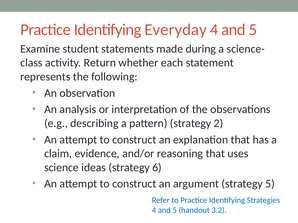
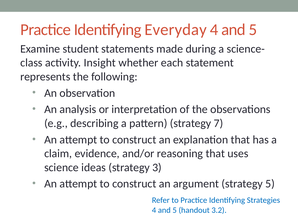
Return: Return -> Insight
2: 2 -> 7
6: 6 -> 3
